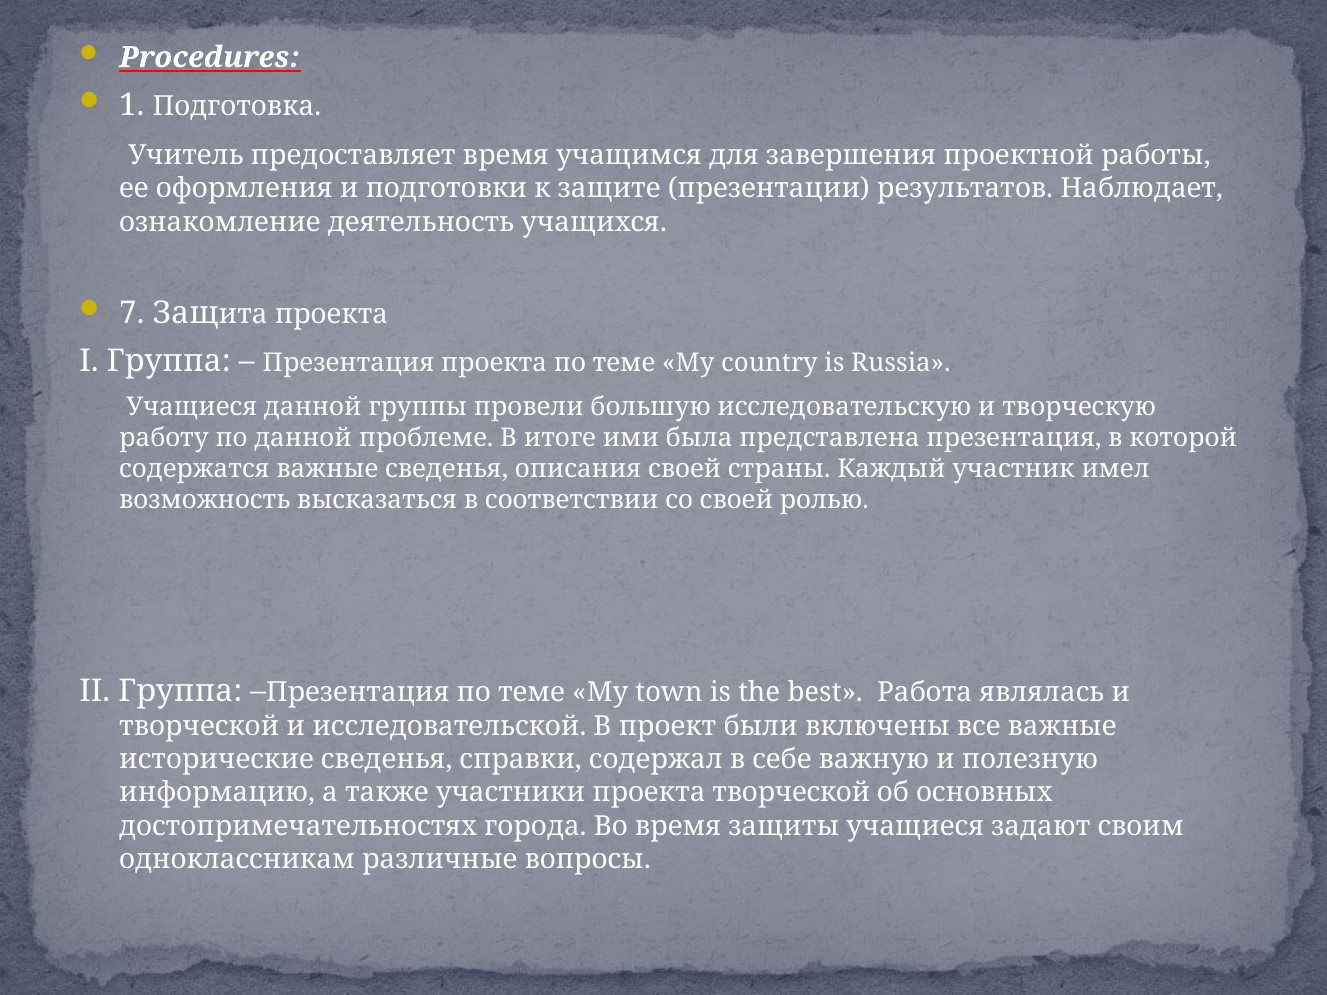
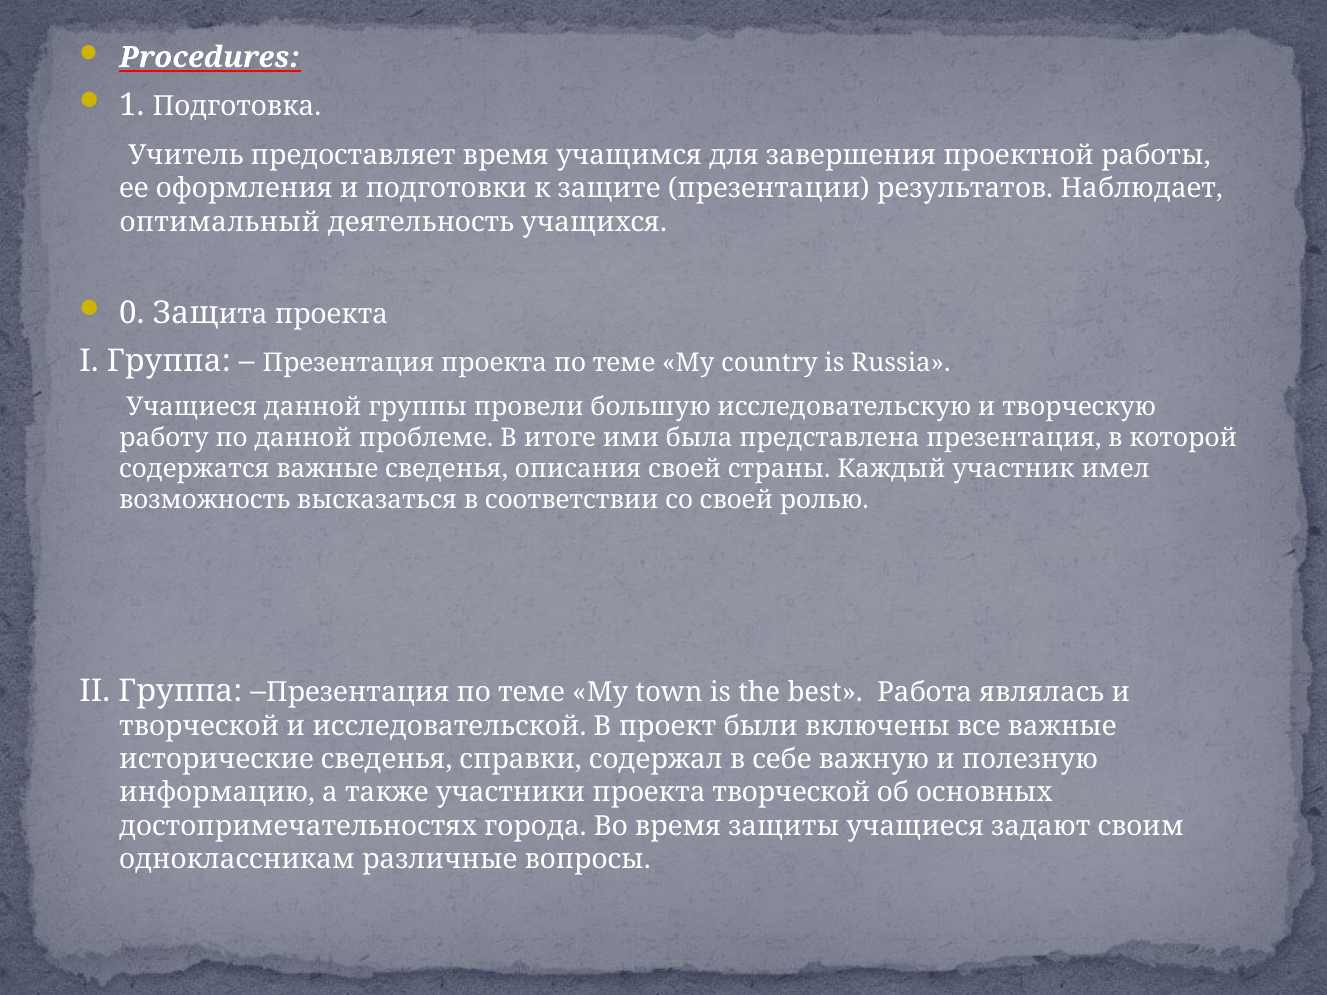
ознакомление: ознакомление -> оптимальный
7: 7 -> 0
